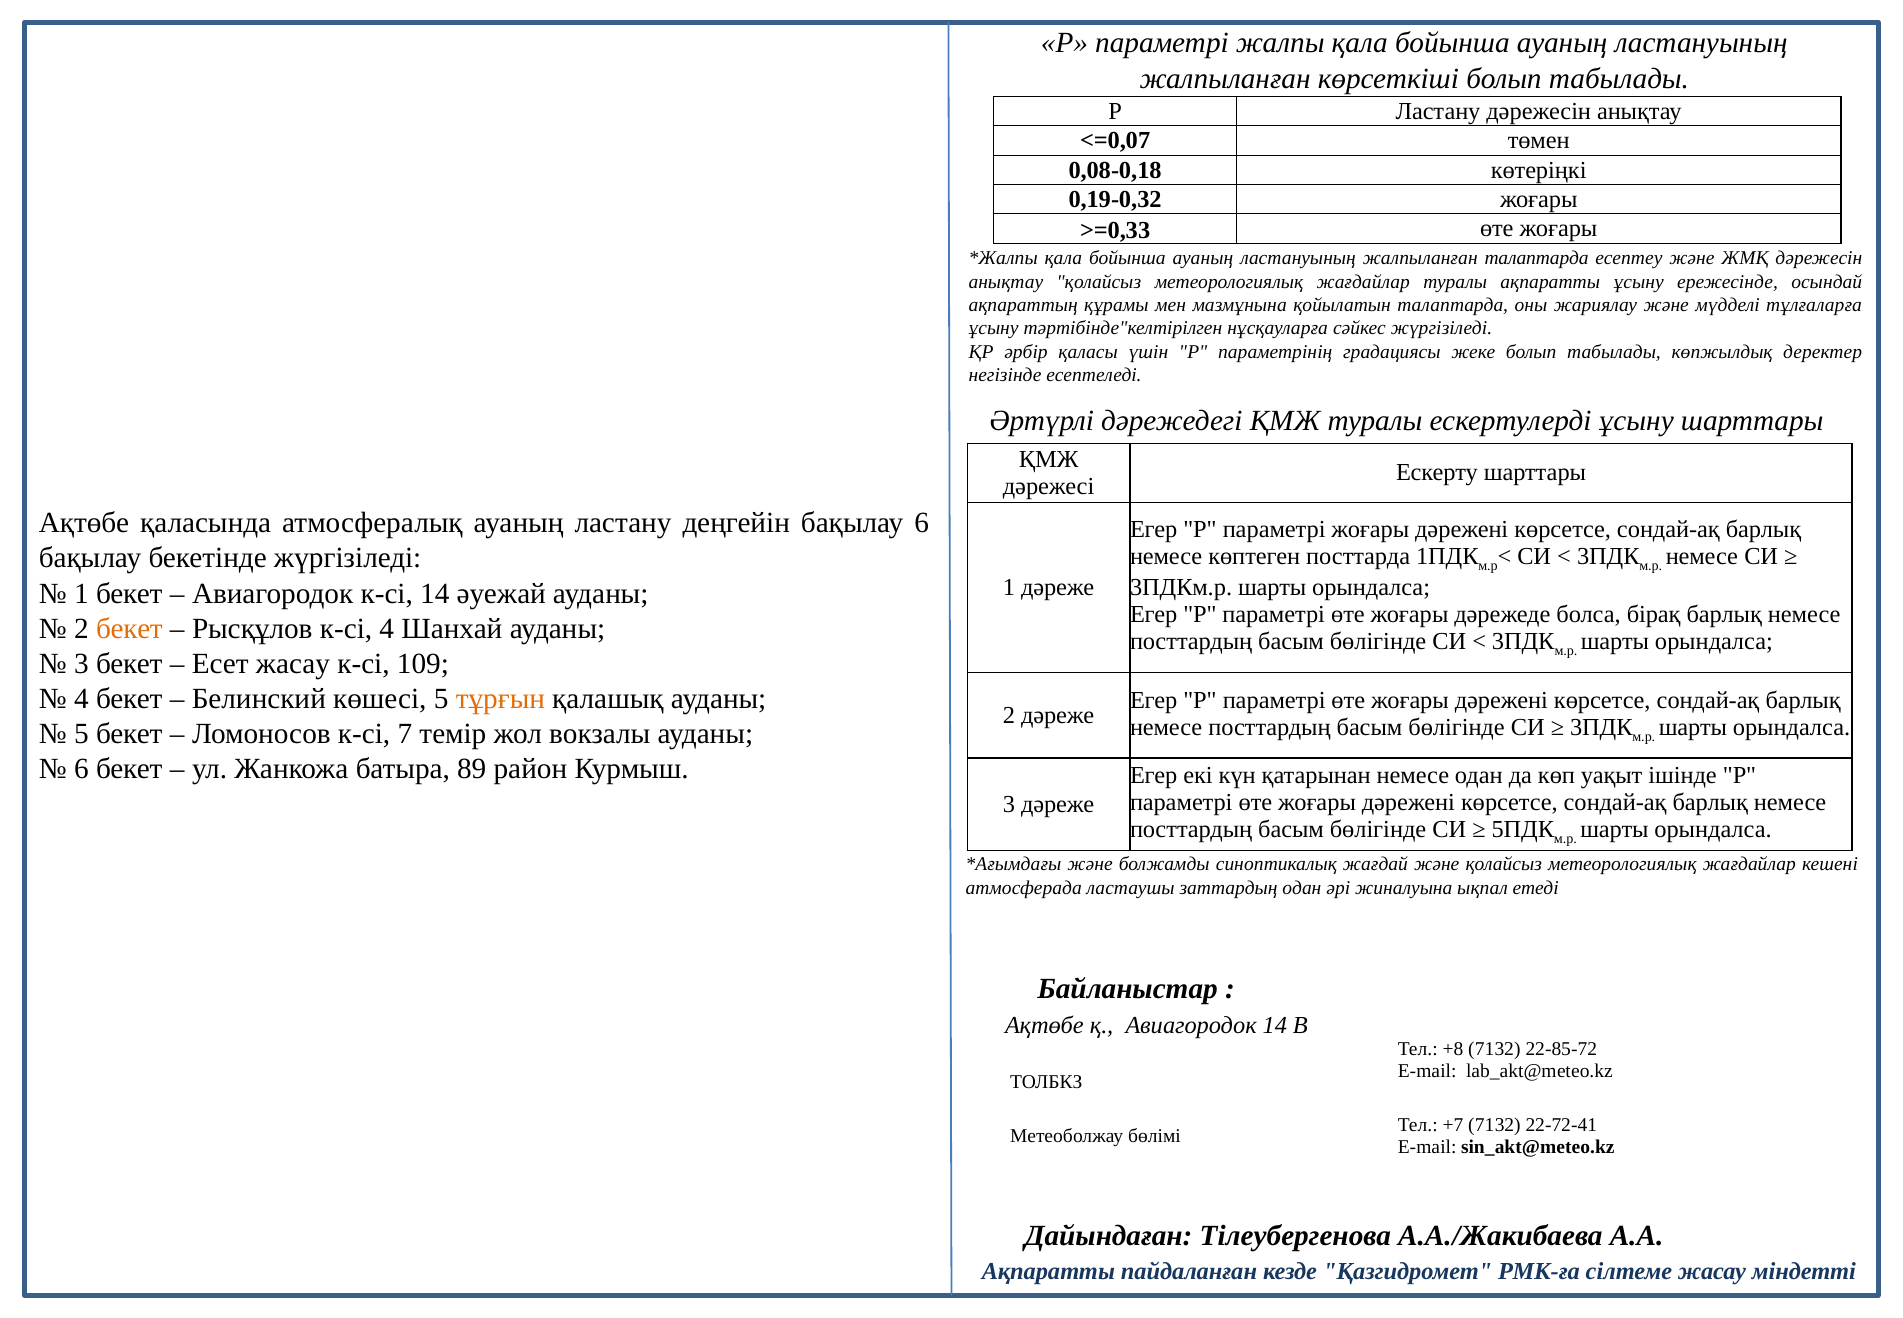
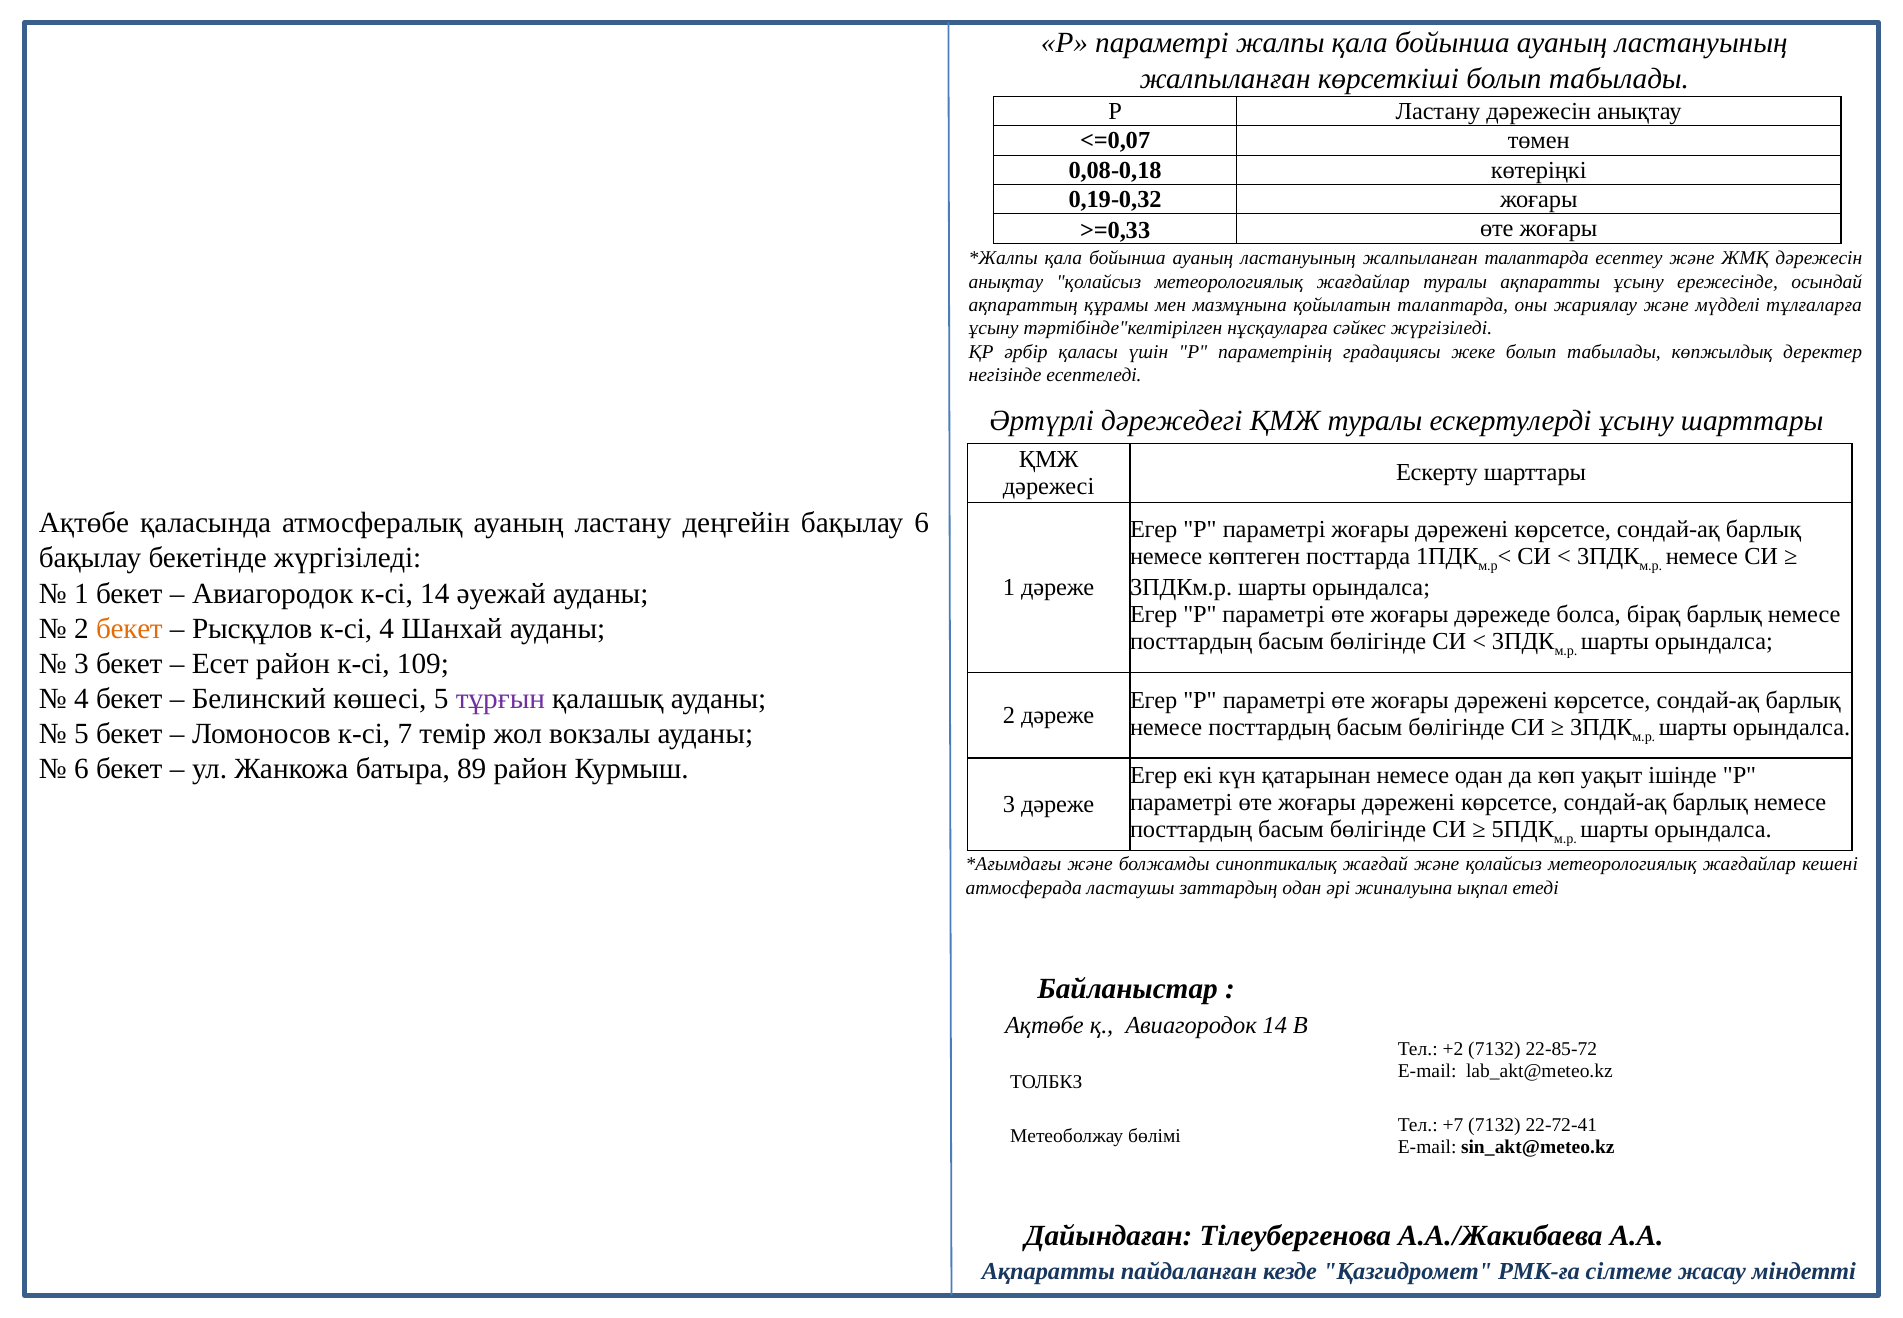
Есет жасау: жасау -> район
тұрғын colour: orange -> purple
+8: +8 -> +2
